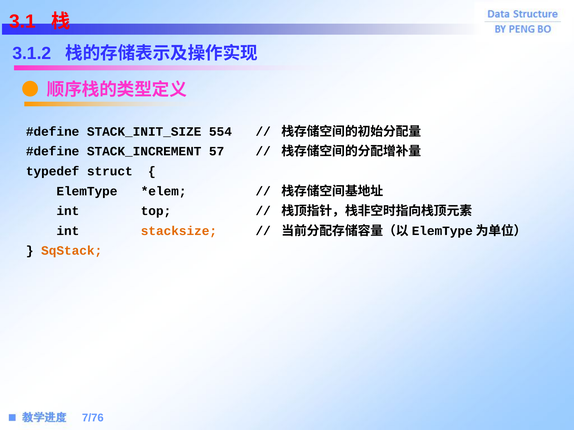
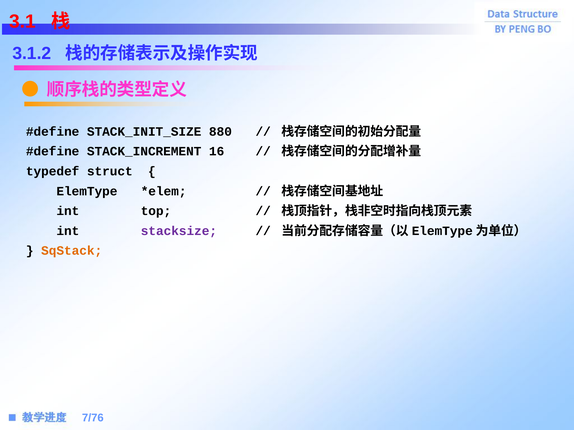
554: 554 -> 880
57: 57 -> 16
stacksize colour: orange -> purple
